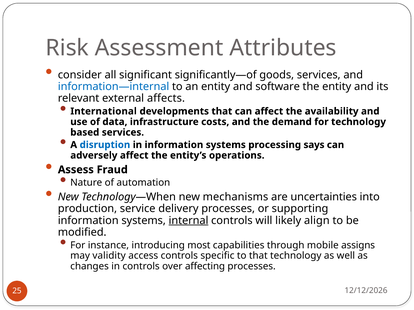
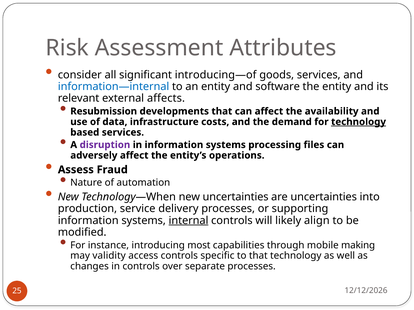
significantly—of: significantly—of -> introducing—of
International: International -> Resubmission
technology at (359, 122) underline: none -> present
disruption colour: blue -> purple
says: says -> files
new mechanisms: mechanisms -> uncertainties
assigns: assigns -> making
affecting: affecting -> separate
